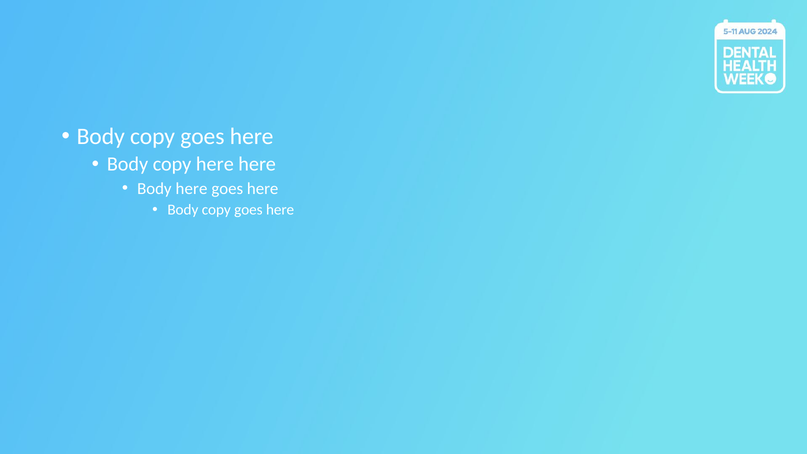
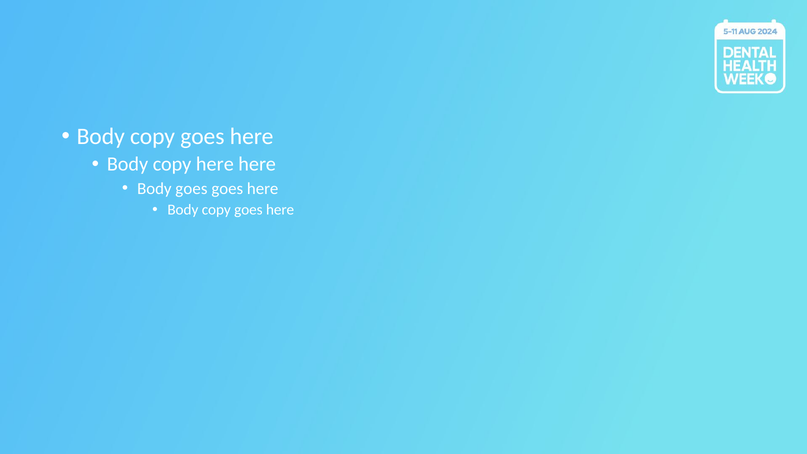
Body here: here -> goes
